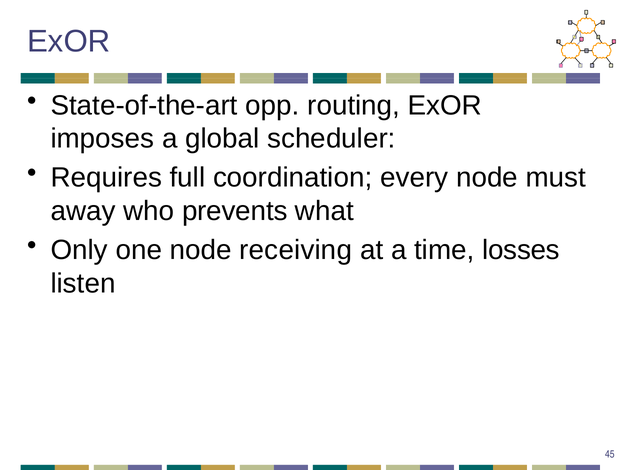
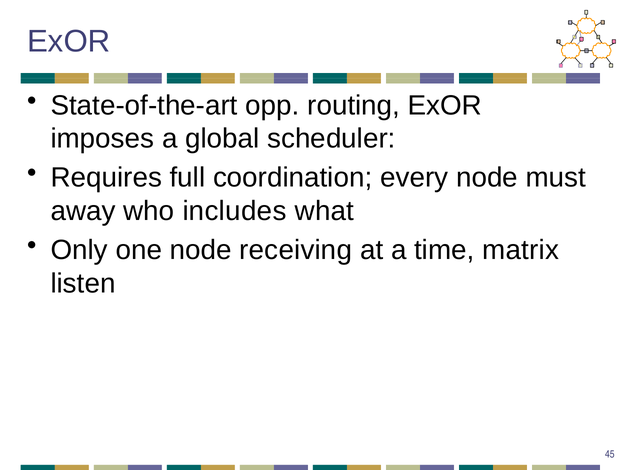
prevents: prevents -> includes
losses: losses -> matrix
